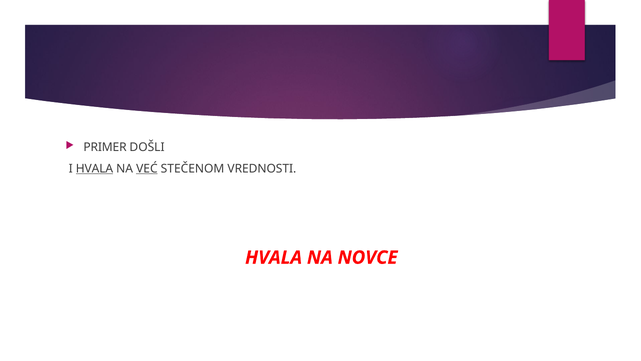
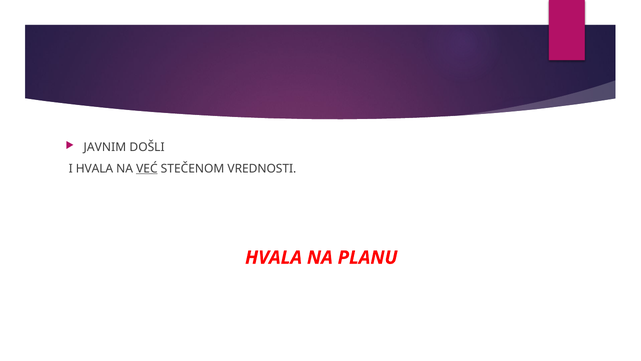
PRIMER: PRIMER -> JAVNIM
HVALA at (94, 168) underline: present -> none
NOVCE: NOVCE -> PLANU
